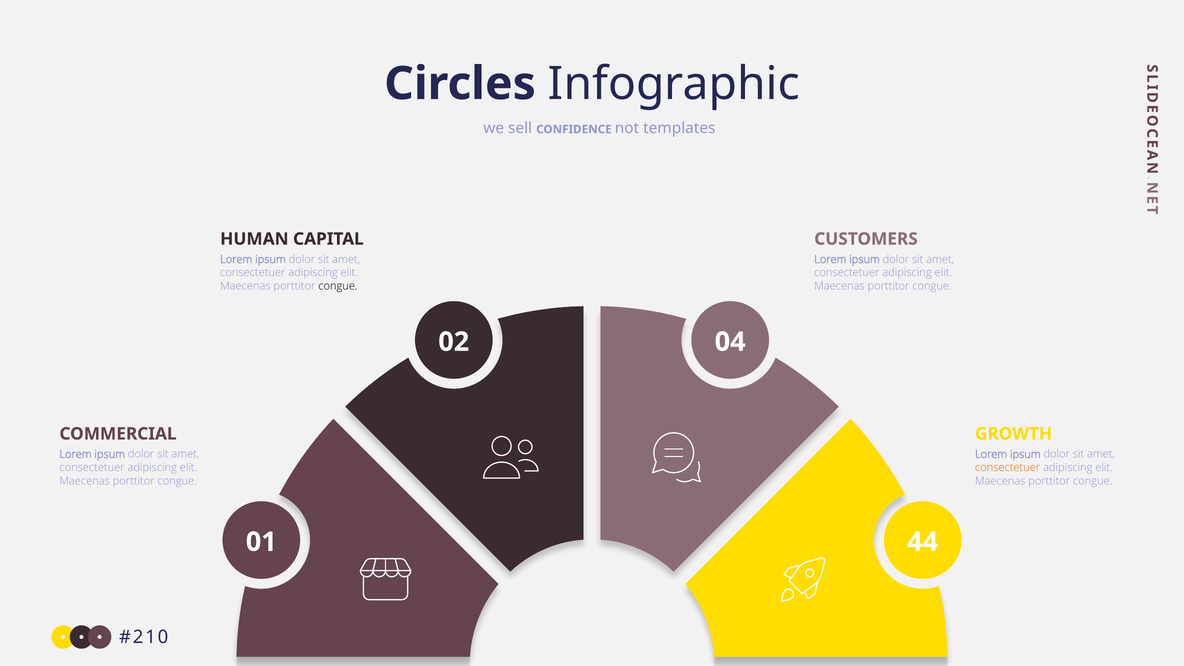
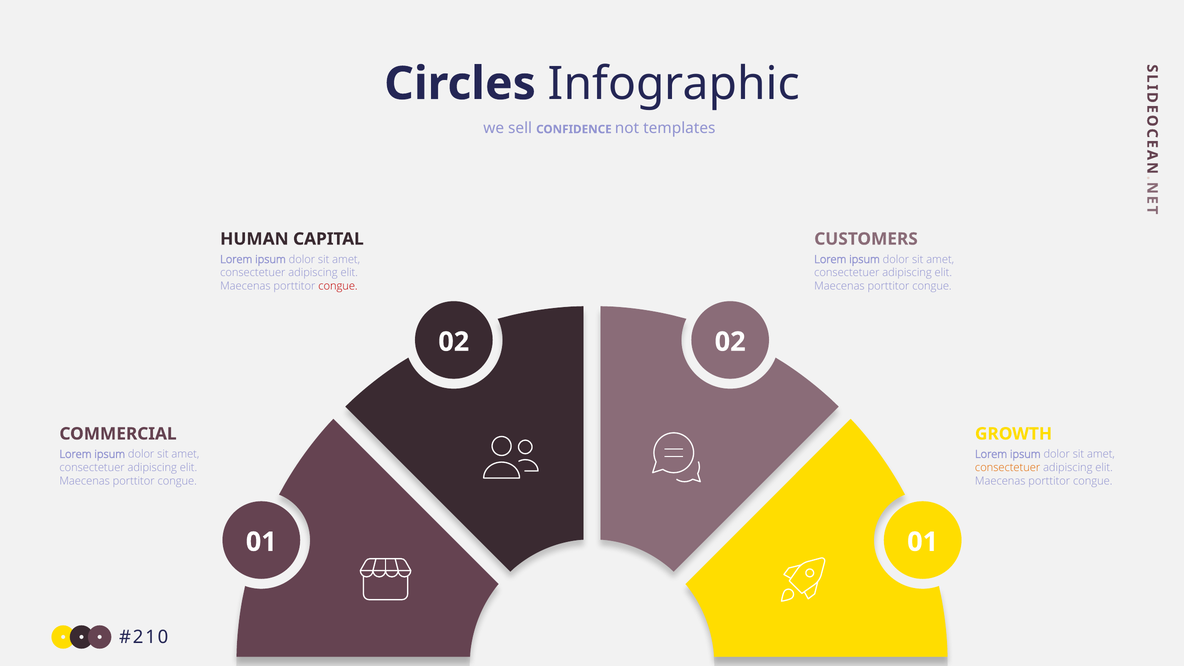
congue at (338, 286) colour: black -> red
02 04: 04 -> 02
01 44: 44 -> 01
